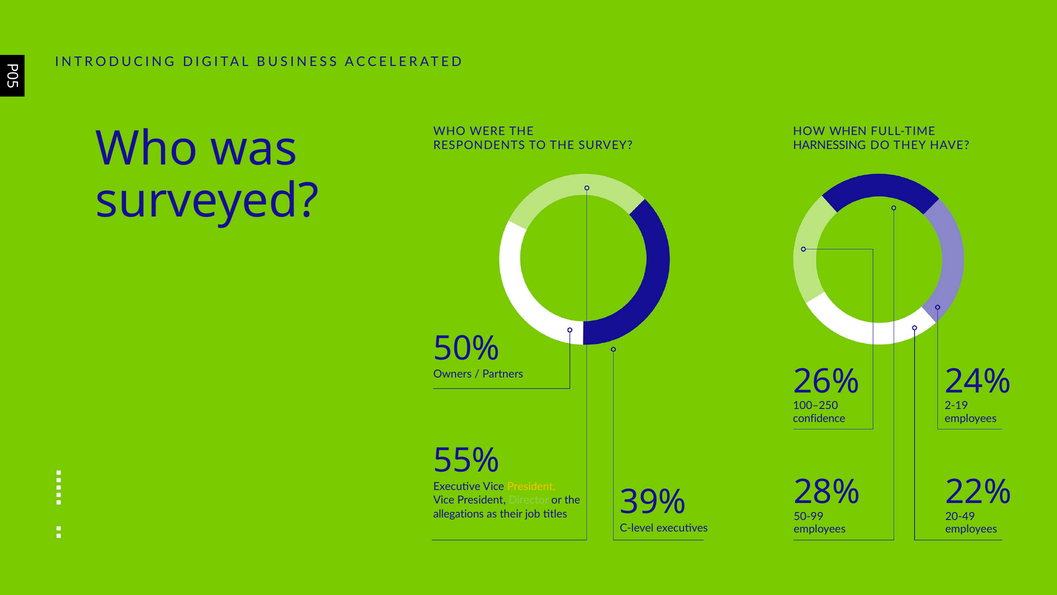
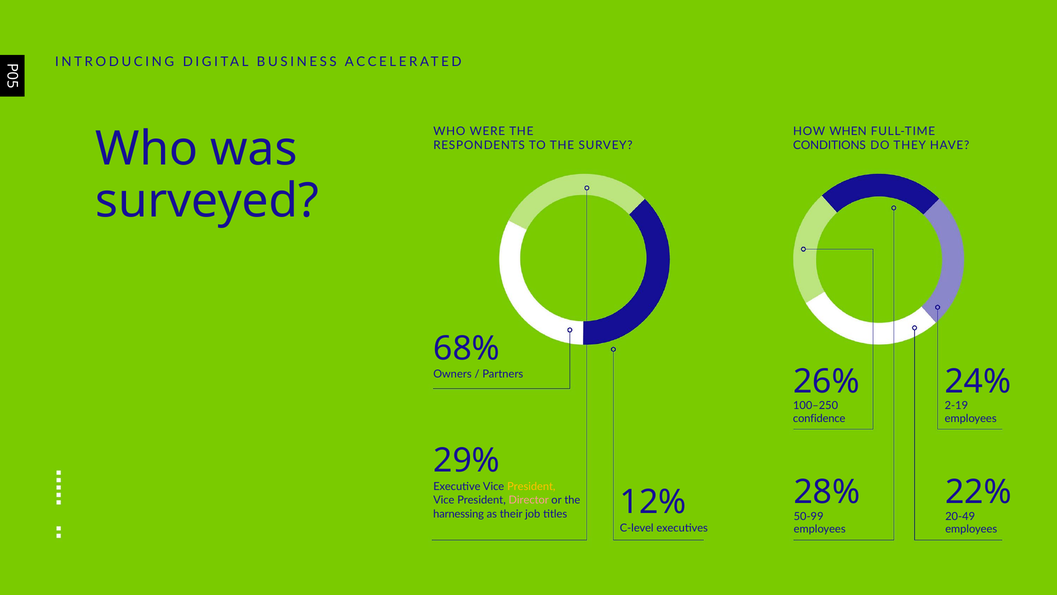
HARNESSING: HARNESSING -> CONDITIONS
50%: 50% -> 68%
55%: 55% -> 29%
39%: 39% -> 12%
Director colour: light green -> pink
allegations: allegations -> harnessing
